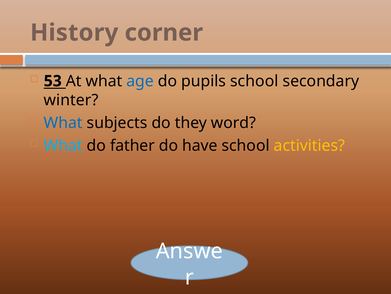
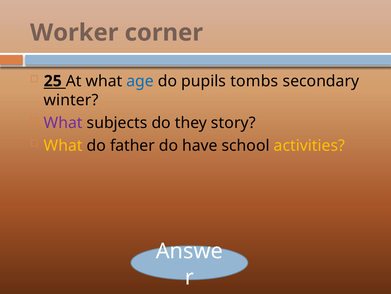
History: History -> Worker
53: 53 -> 25
pupils school: school -> tombs
What at (63, 123) colour: blue -> purple
word: word -> story
What at (63, 145) colour: light blue -> yellow
